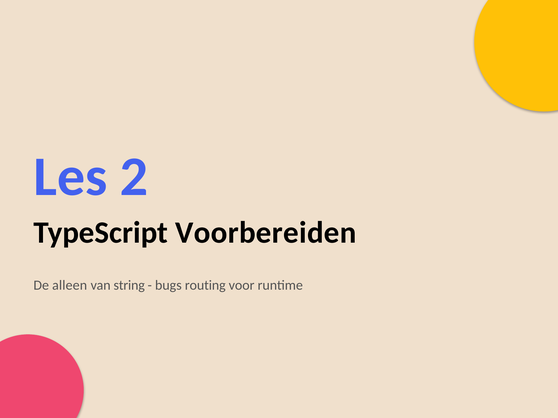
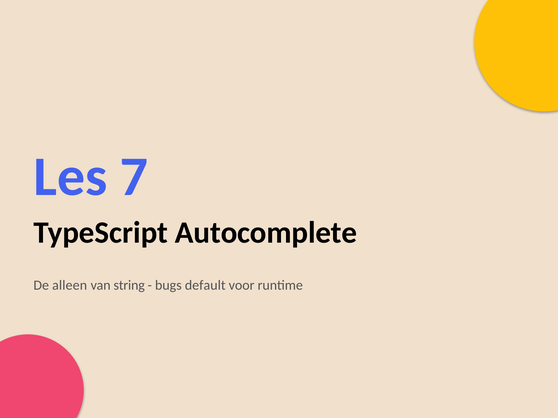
2: 2 -> 7
Voorbereiden: Voorbereiden -> Autocomplete
routing: routing -> default
